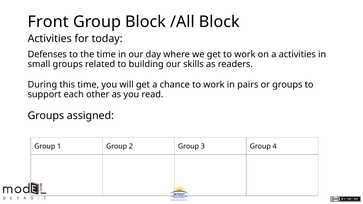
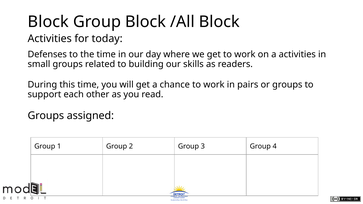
Front at (48, 22): Front -> Block
